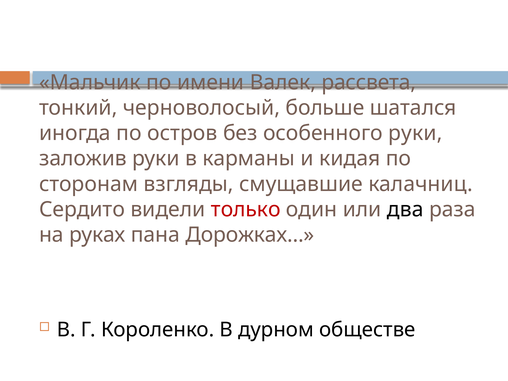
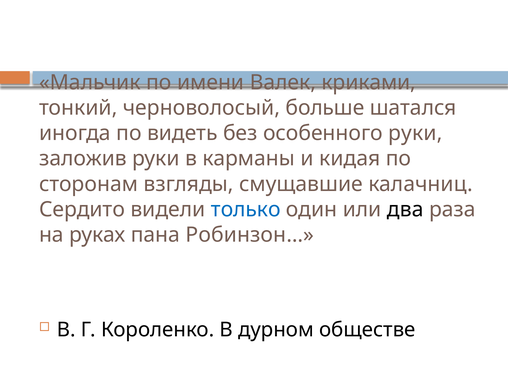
рассвета: рассвета -> криками
остров: остров -> видеть
только colour: red -> blue
Дорожках…: Дорожках… -> Робинзон…
